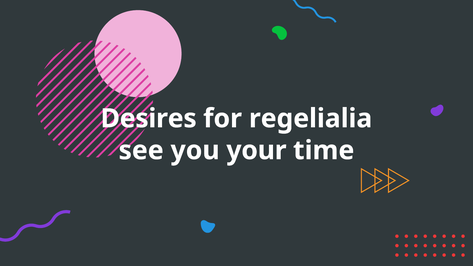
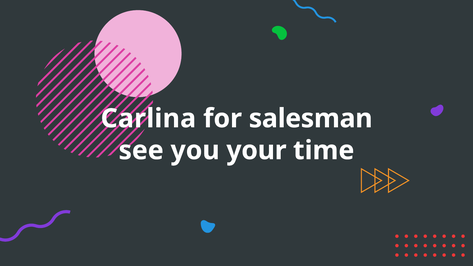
Desires: Desires -> Carlina
regelialia: regelialia -> salesman
